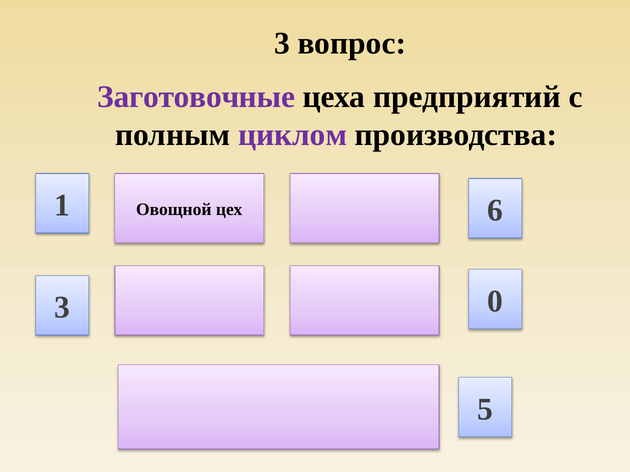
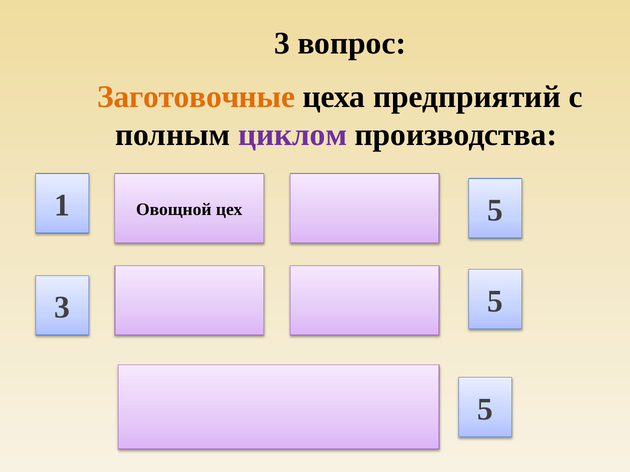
Заготовочные colour: purple -> orange
1 6: 6 -> 5
3 0: 0 -> 5
